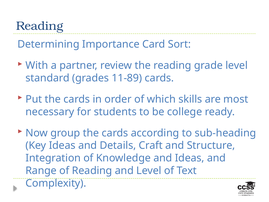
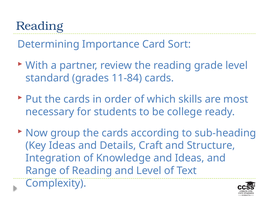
11-89: 11-89 -> 11-84
